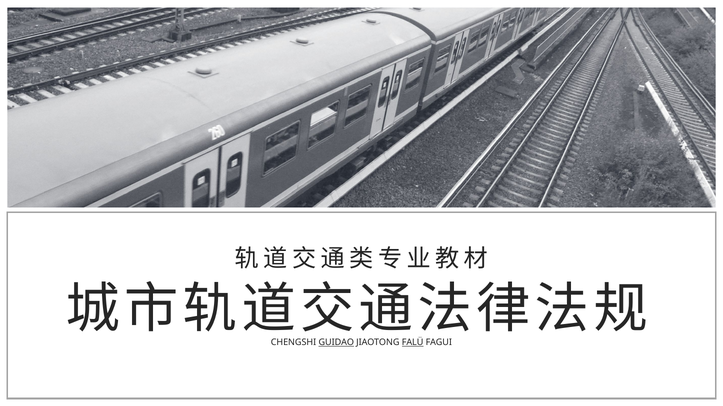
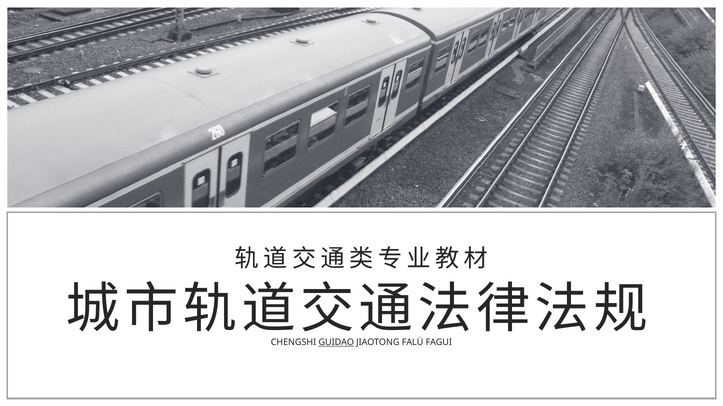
FALÜ underline: present -> none
